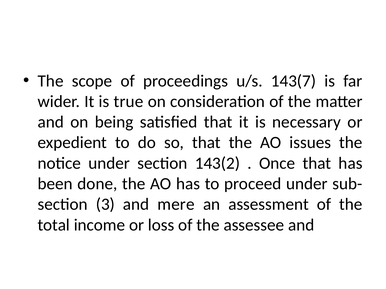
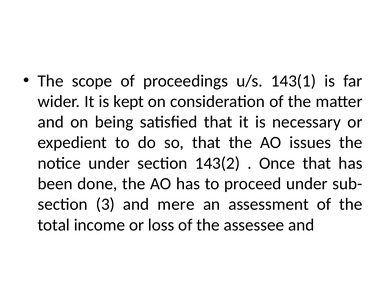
143(7: 143(7 -> 143(1
true: true -> kept
